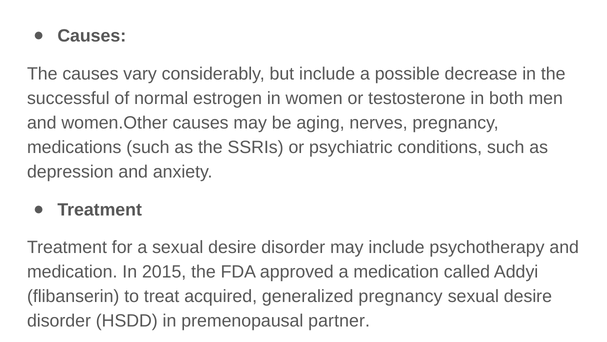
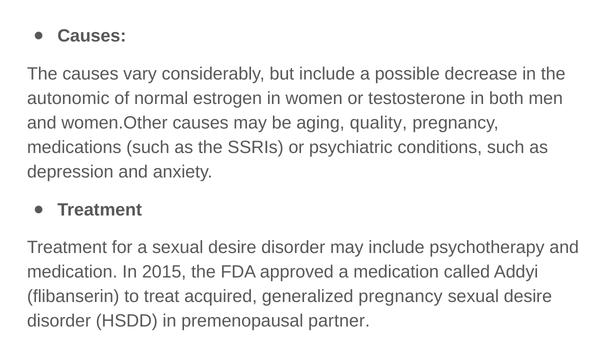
successful: successful -> autonomic
nerves: nerves -> quality
